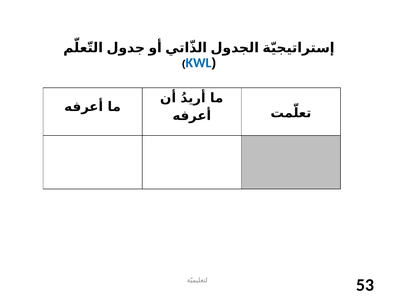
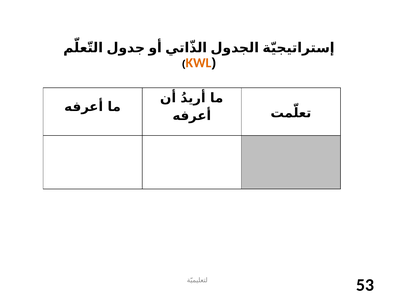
KWL colour: blue -> orange
